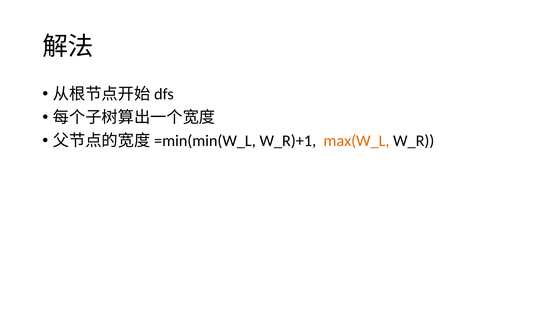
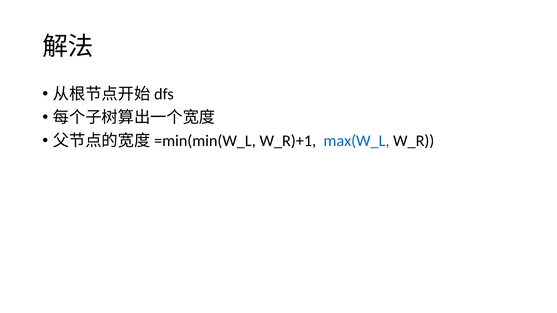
max(W_L colour: orange -> blue
